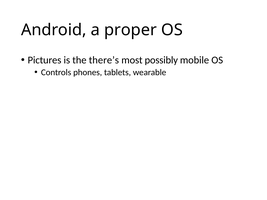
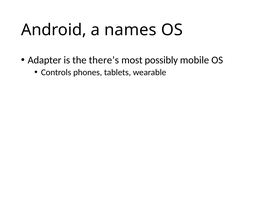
proper: proper -> names
Pictures: Pictures -> Adapter
